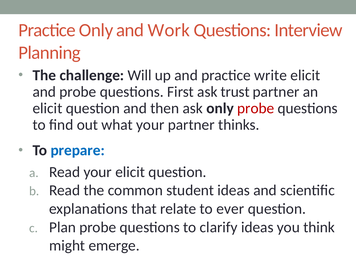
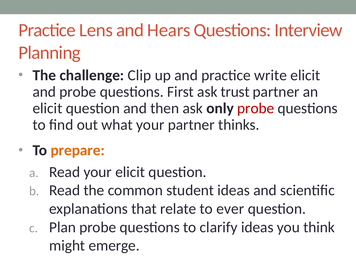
Practice Only: Only -> Lens
Work: Work -> Hears
Will: Will -> Clip
prepare colour: blue -> orange
